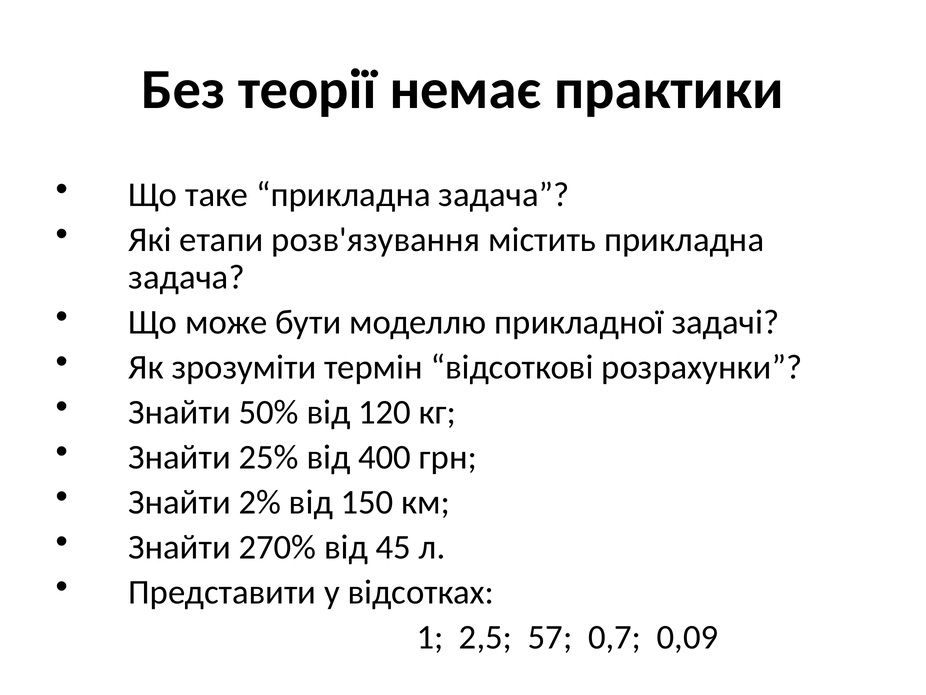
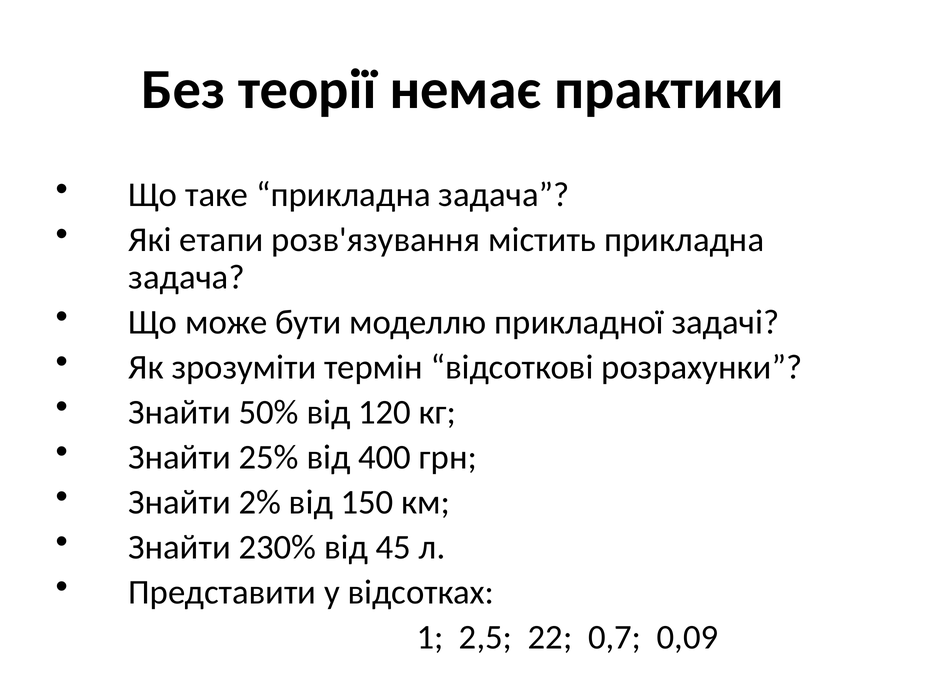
270%: 270% -> 230%
57: 57 -> 22
